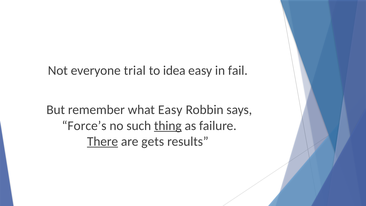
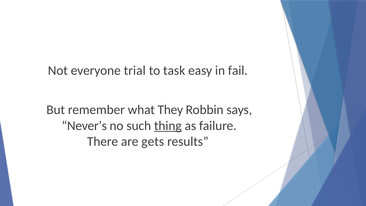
idea: idea -> task
what Easy: Easy -> They
Force’s: Force’s -> Never’s
There underline: present -> none
